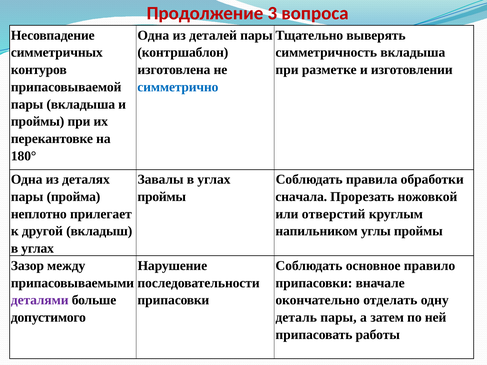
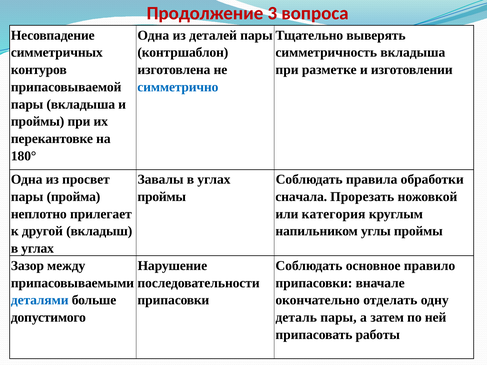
деталях: деталях -> просвет
отверстий: отверстий -> категория
деталями colour: purple -> blue
